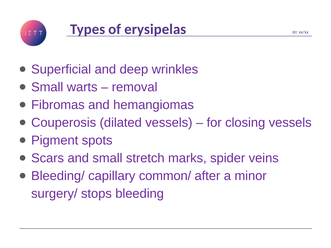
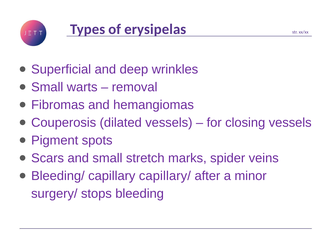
common/: common/ -> capillary/
